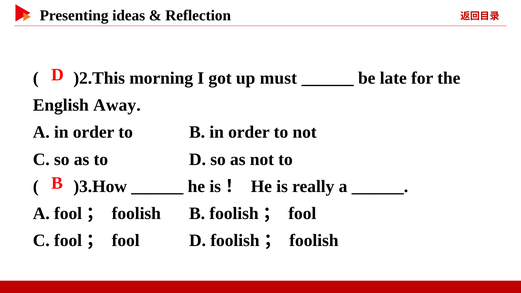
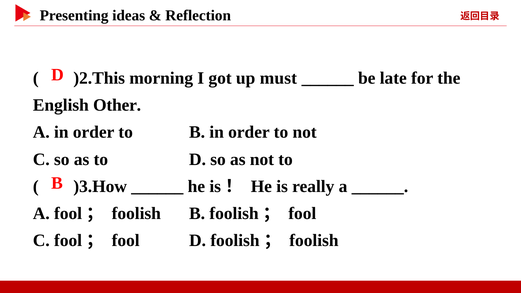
Away: Away -> Other
